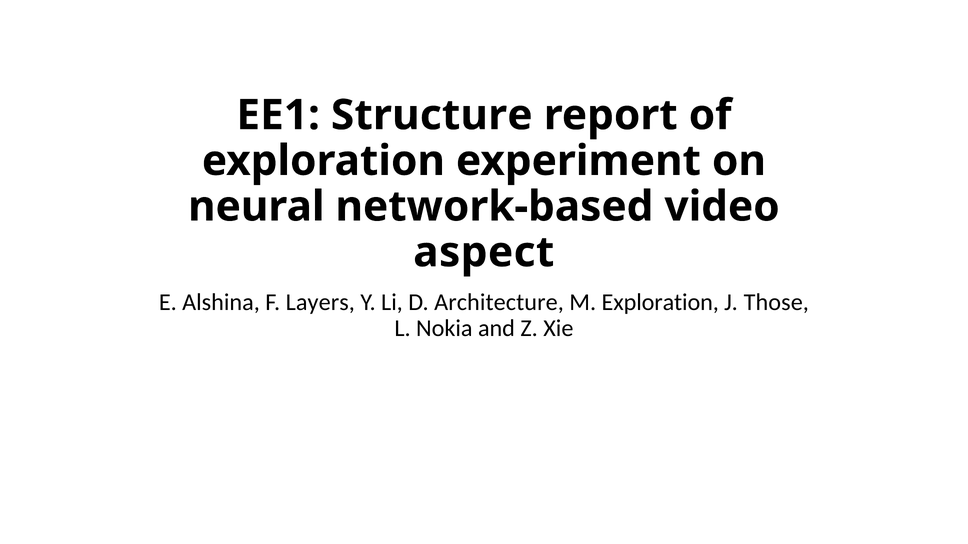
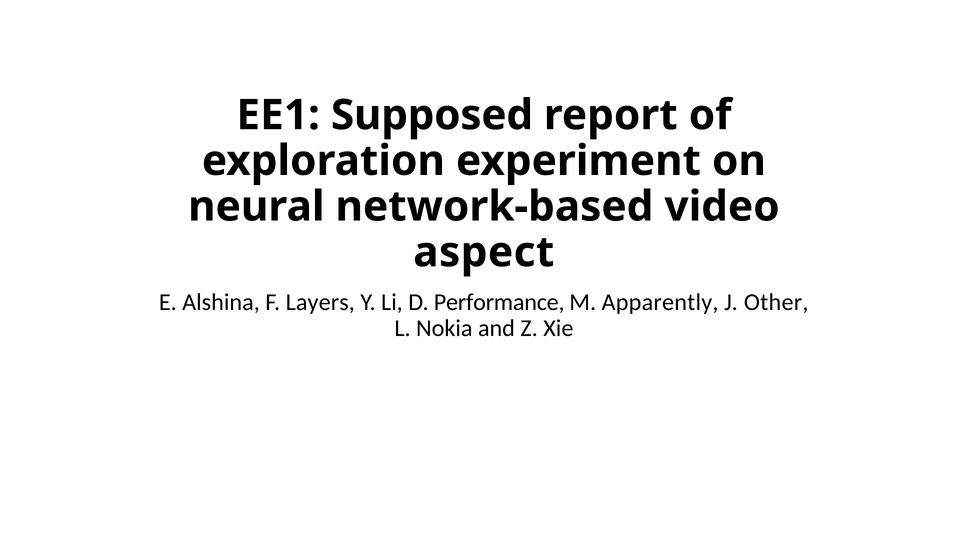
Structure: Structure -> Supposed
Architecture: Architecture -> Performance
M Exploration: Exploration -> Apparently
Those: Those -> Other
